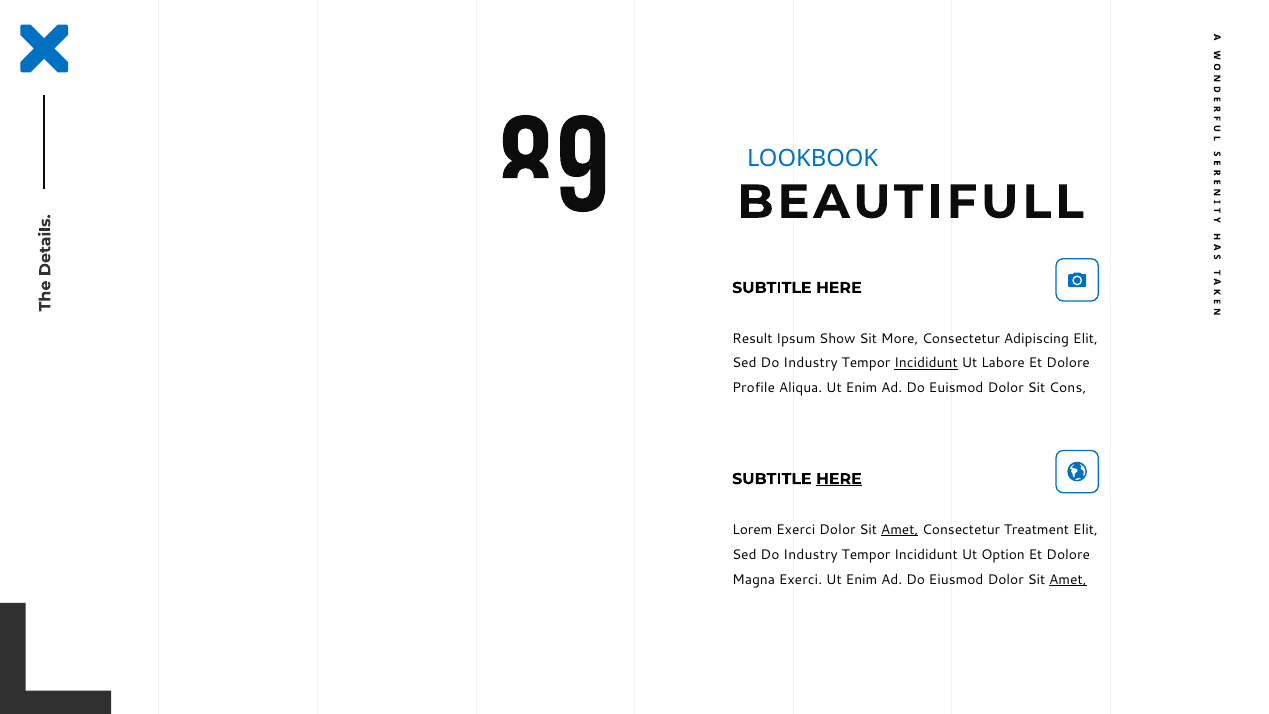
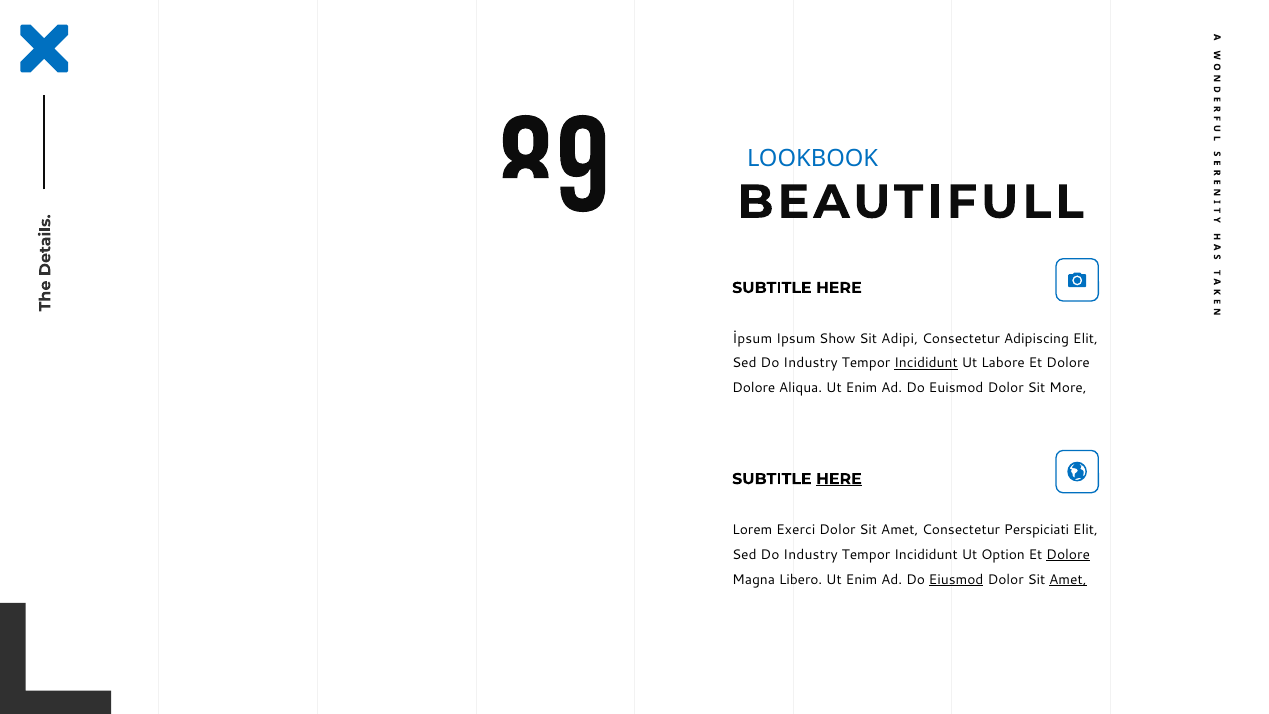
Result: Result -> İpsum
More: More -> Adipi
Profile at (754, 388): Profile -> Dolore
Cons: Cons -> More
Amet at (900, 529) underline: present -> none
Treatment: Treatment -> Perspiciati
Dolore at (1068, 554) underline: none -> present
Magna Exerci: Exerci -> Libero
Eiusmod underline: none -> present
